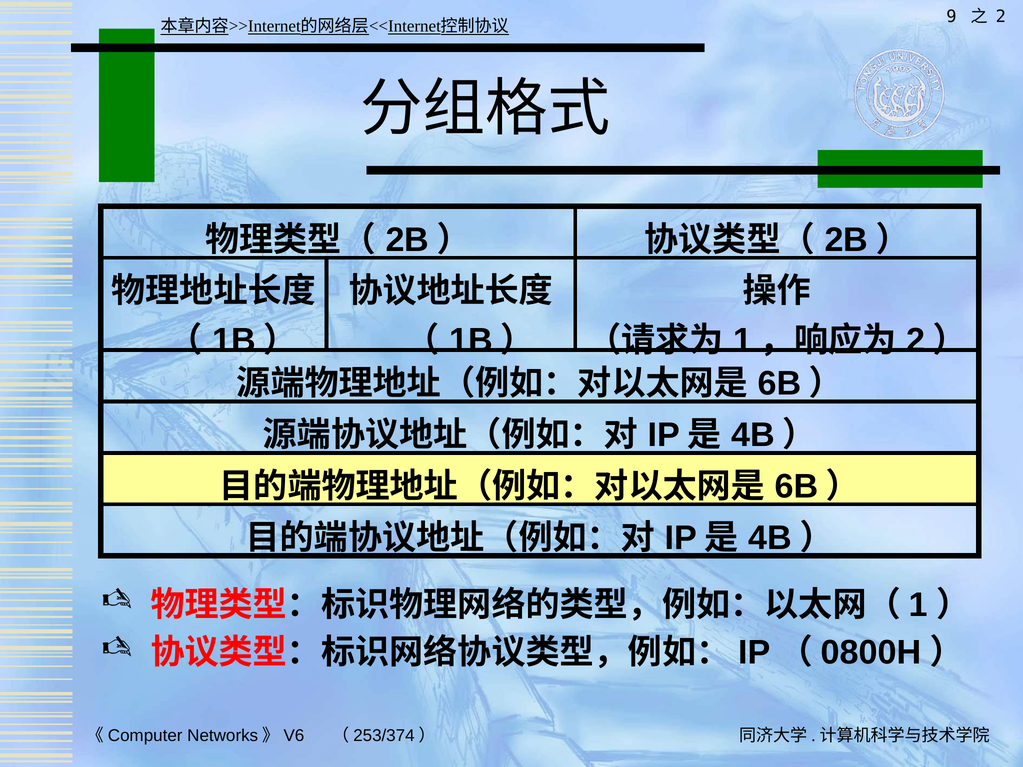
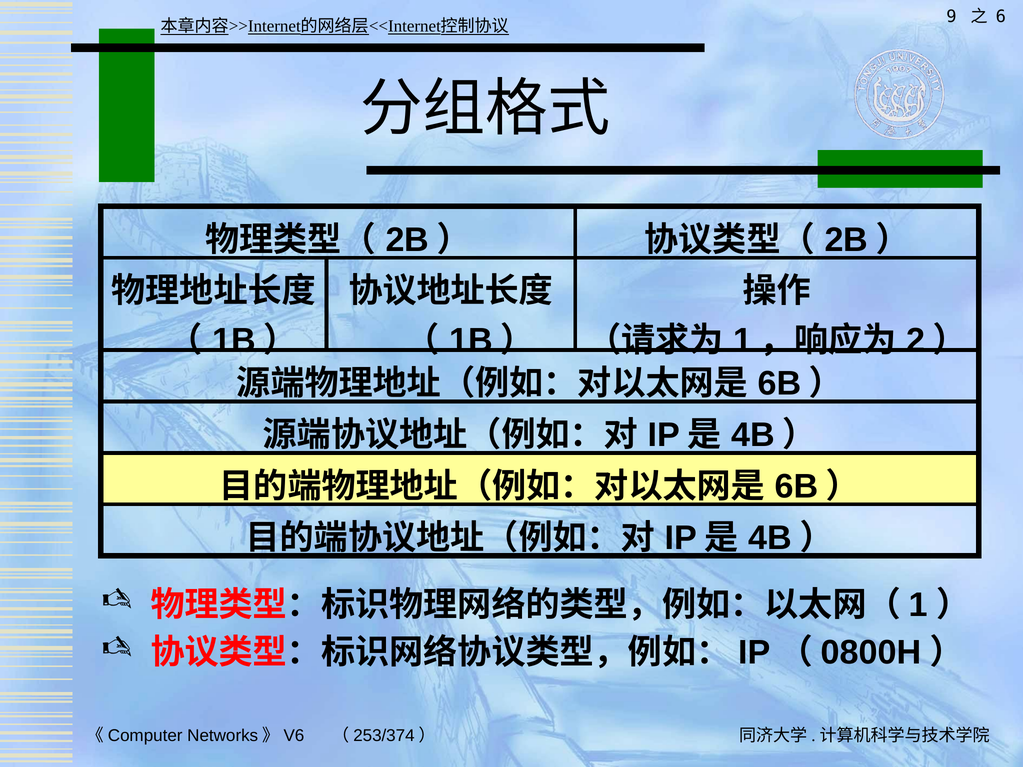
2: 2 -> 6
